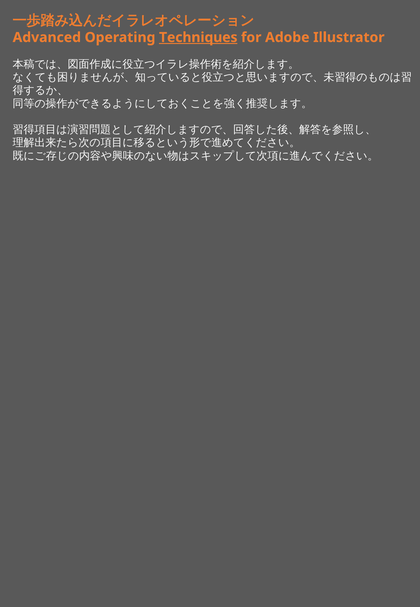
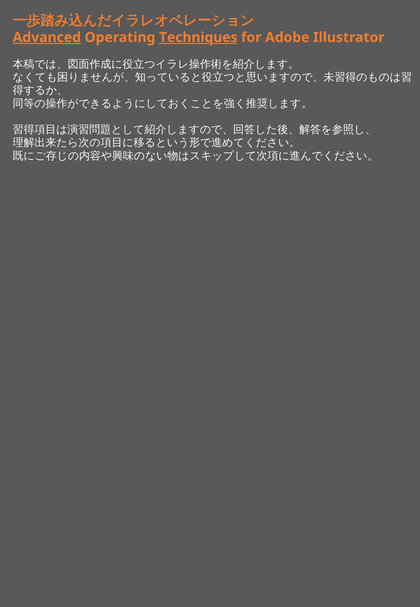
Advanced underline: none -> present
